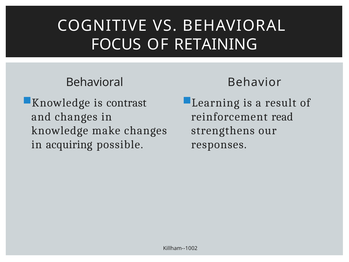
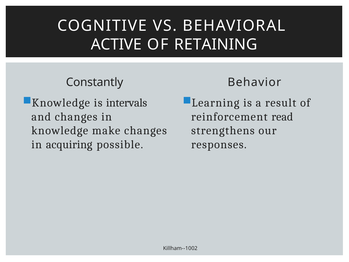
FOCUS: FOCUS -> ACTIVE
Behavioral at (95, 82): Behavioral -> Constantly
contrast: contrast -> intervals
